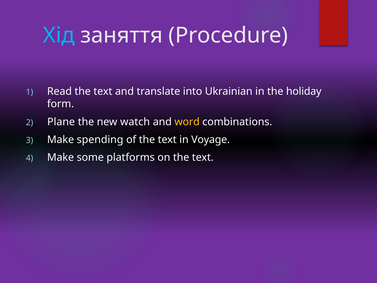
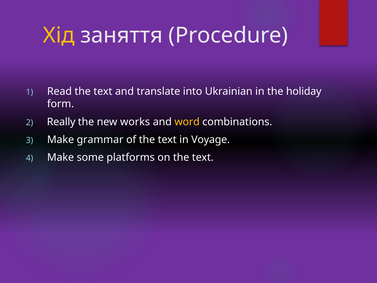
Хід colour: light blue -> yellow
Plane: Plane -> Really
watch: watch -> works
spending: spending -> grammar
